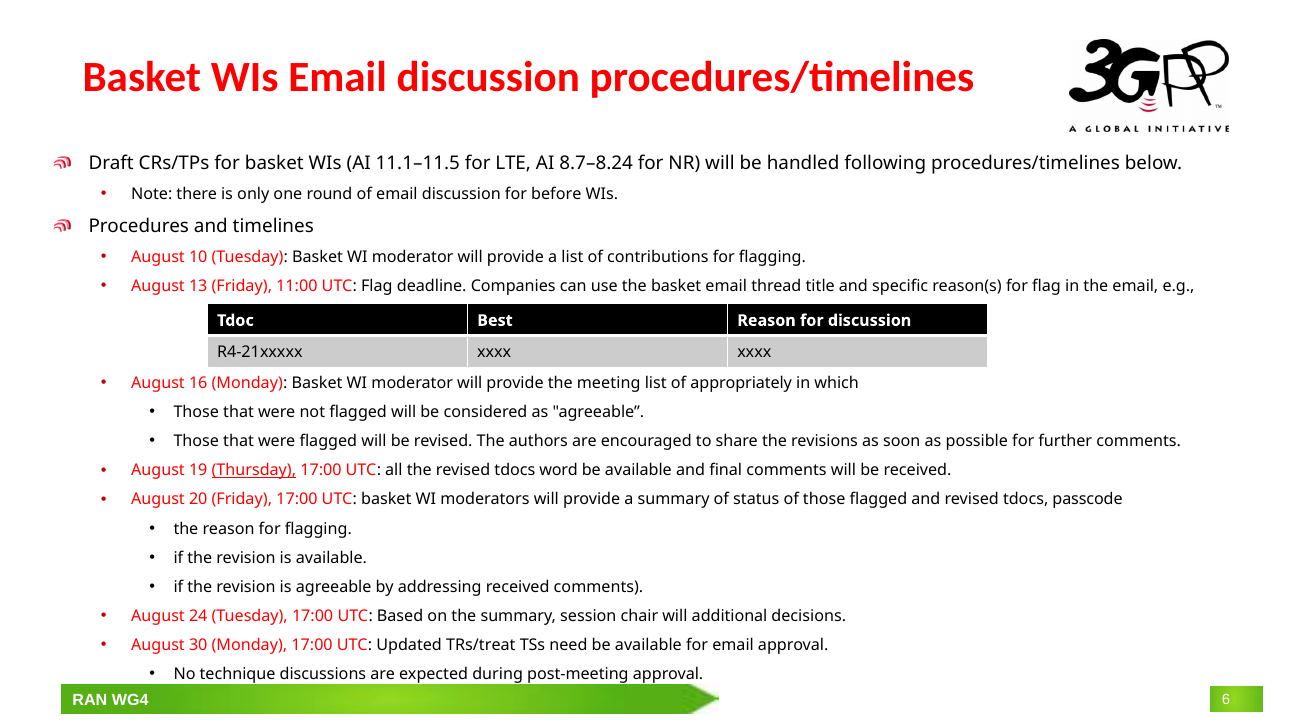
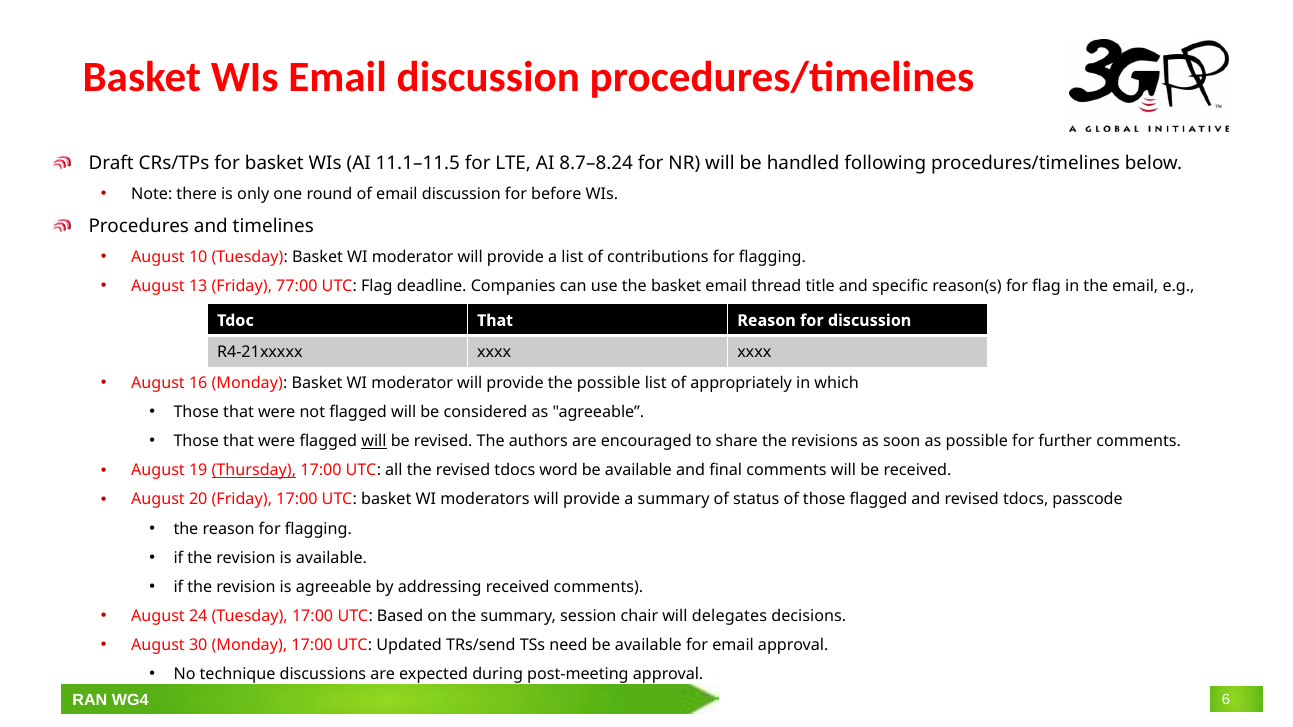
11:00: 11:00 -> 77:00
Tdoc Best: Best -> That
the meeting: meeting -> possible
will at (374, 442) underline: none -> present
additional: additional -> delegates
TRs/treat: TRs/treat -> TRs/send
